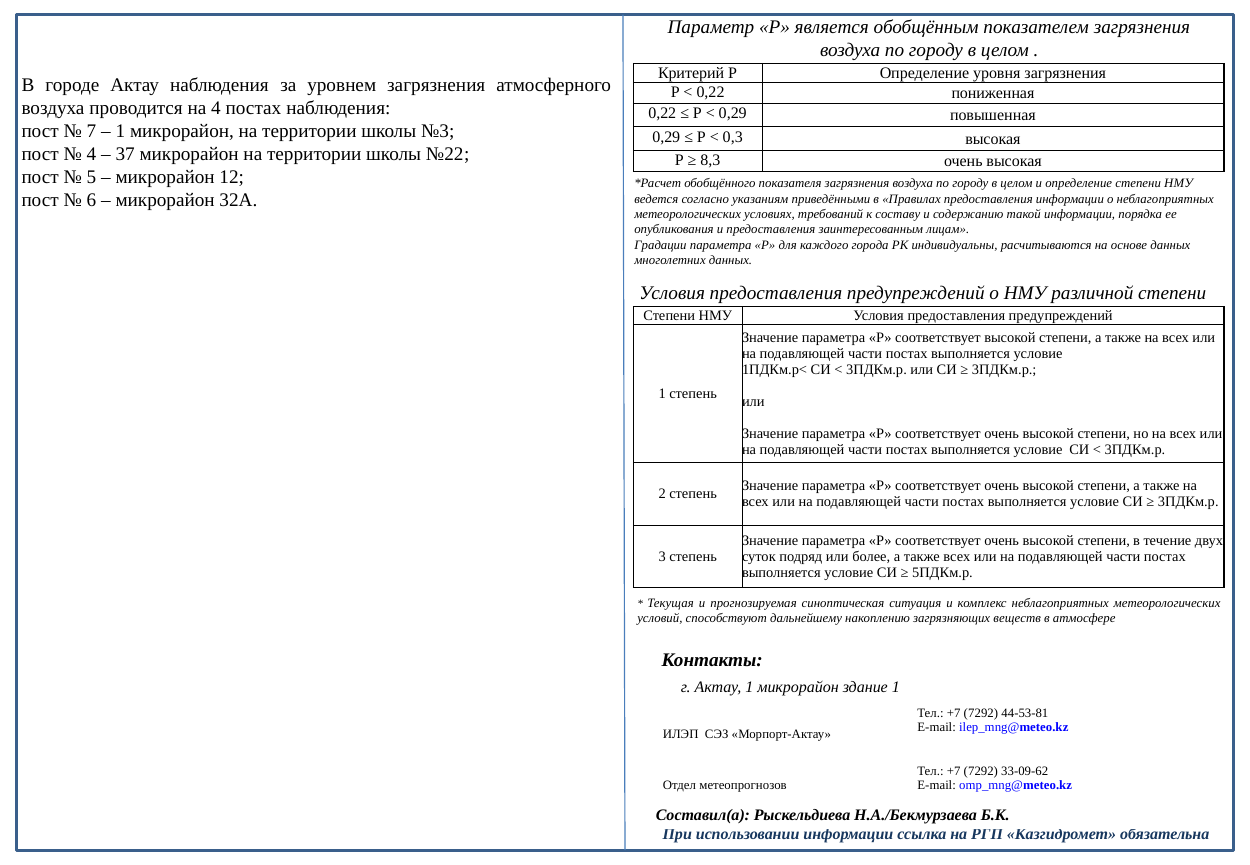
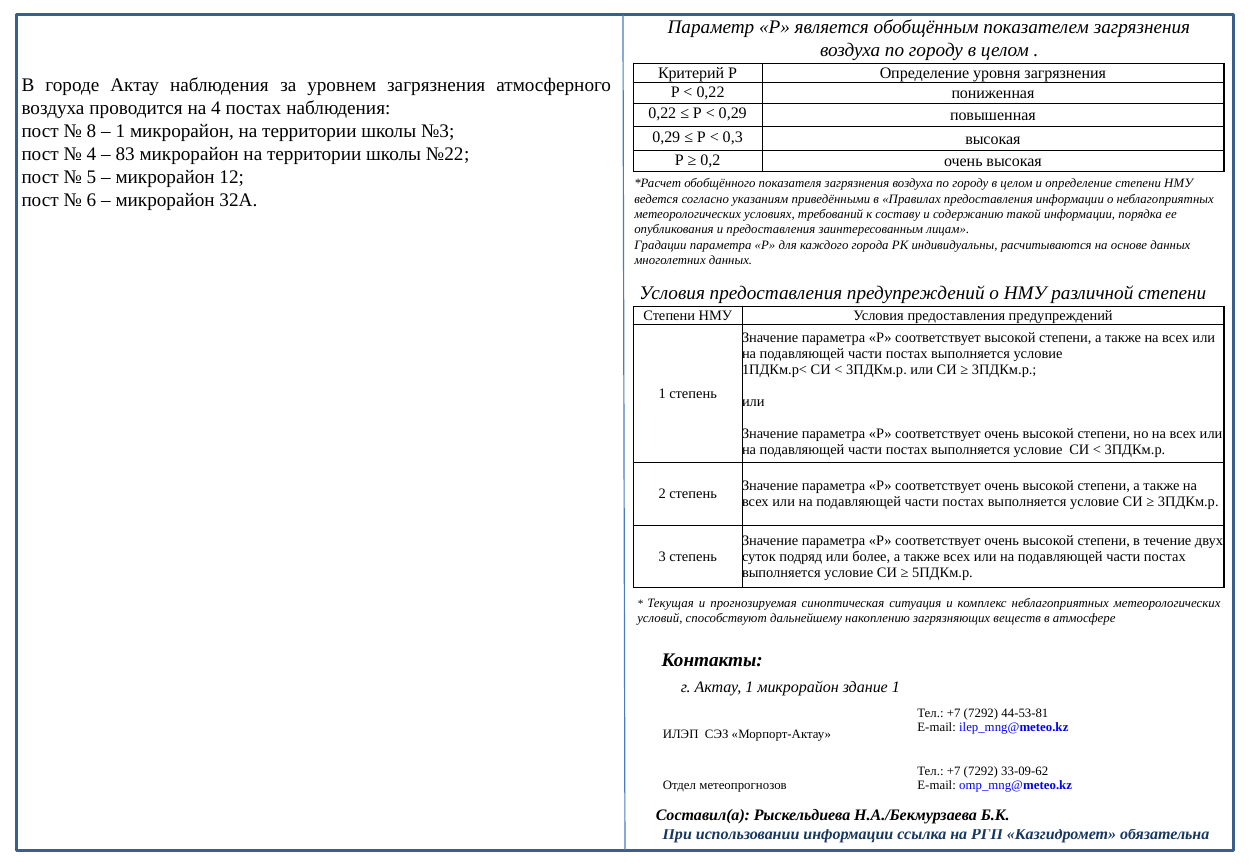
7: 7 -> 8
37: 37 -> 83
8,3: 8,3 -> 0,2
